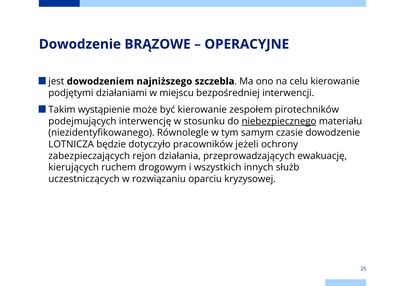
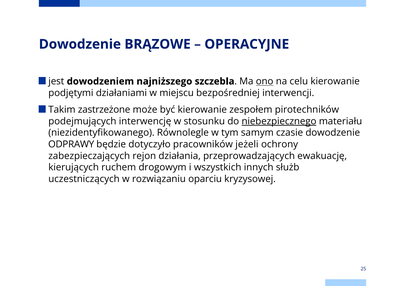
ono underline: none -> present
wystąpienie: wystąpienie -> zastrzeżone
LOTNICZA: LOTNICZA -> ODPRAWY
